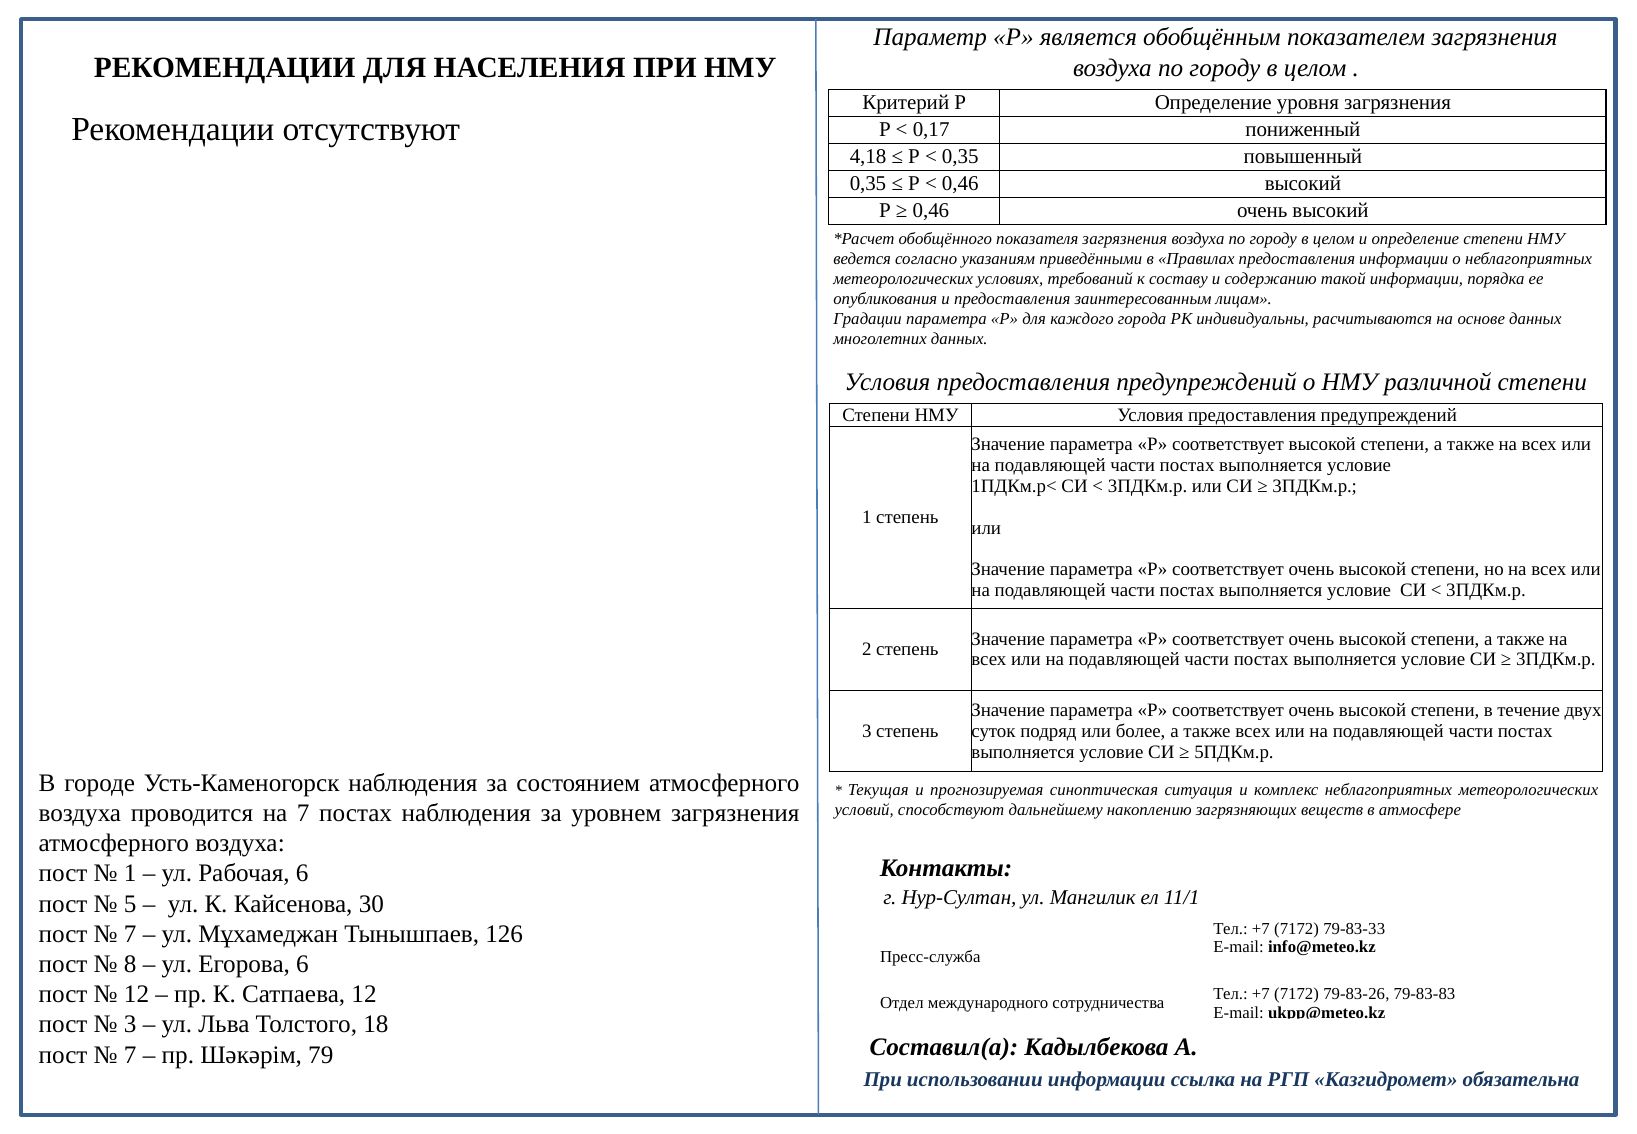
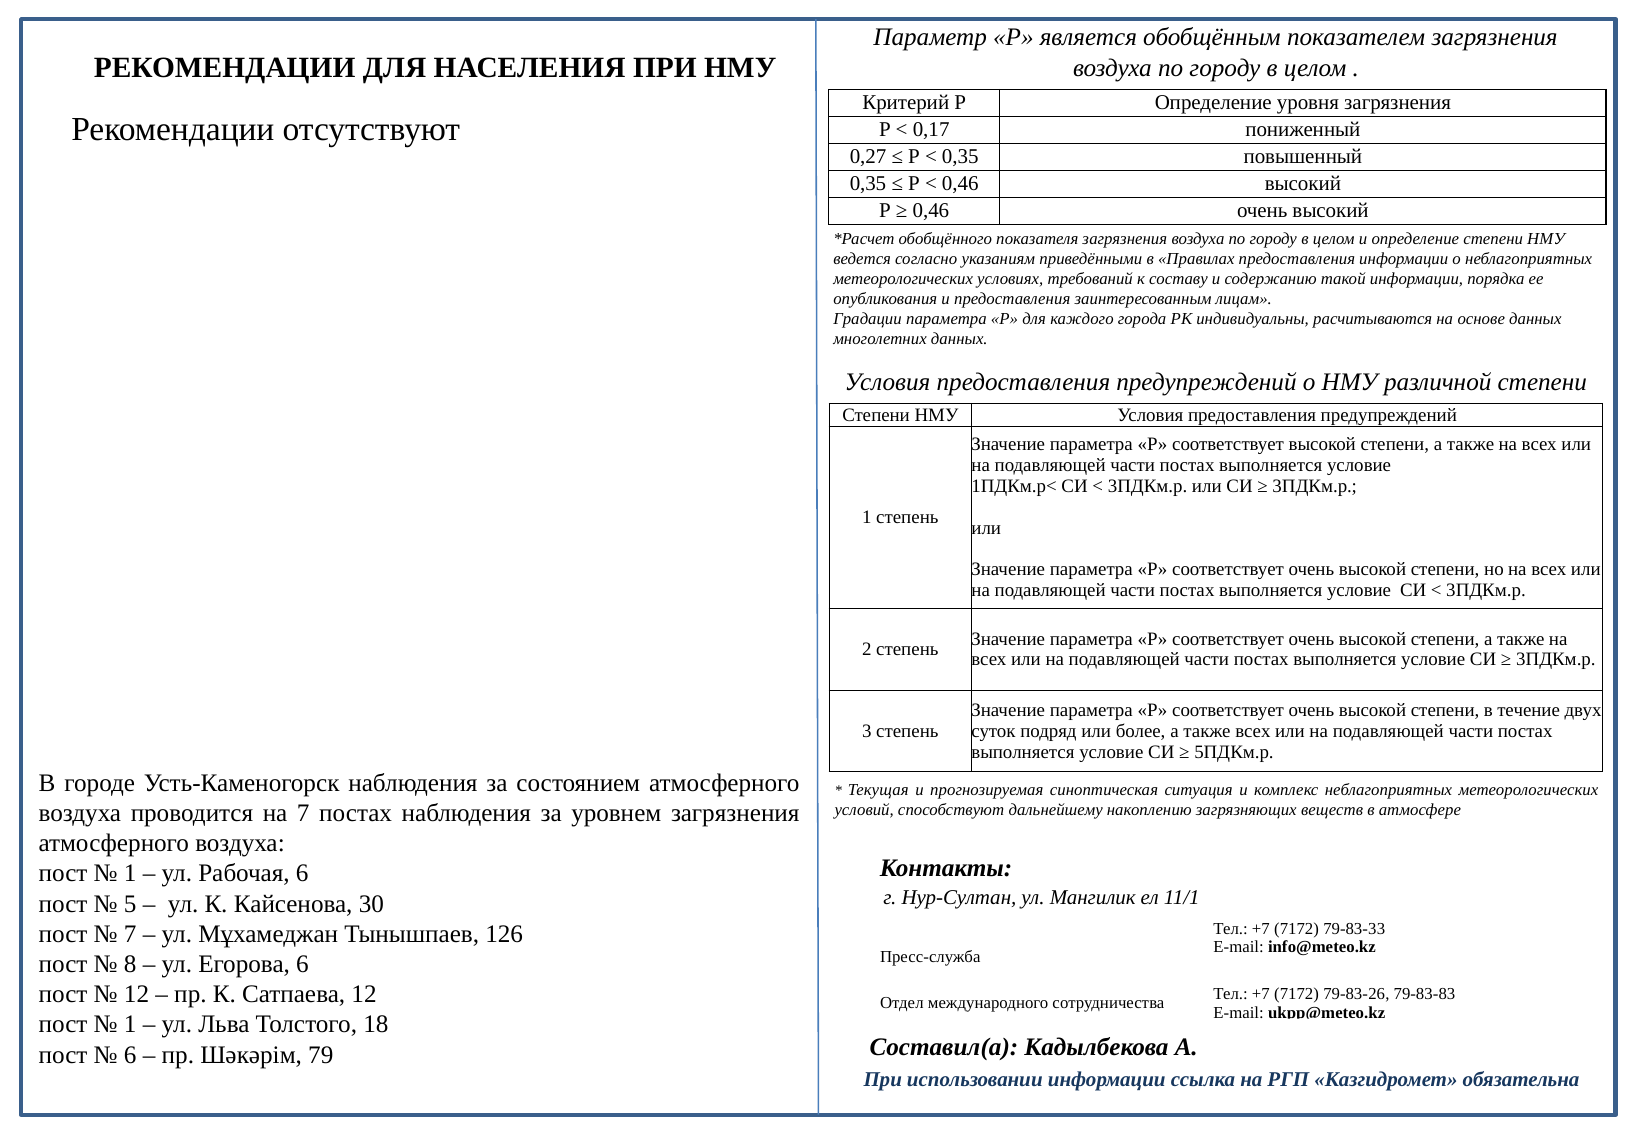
4,18: 4,18 -> 0,27
3 at (130, 1024): 3 -> 1
7 at (130, 1054): 7 -> 6
